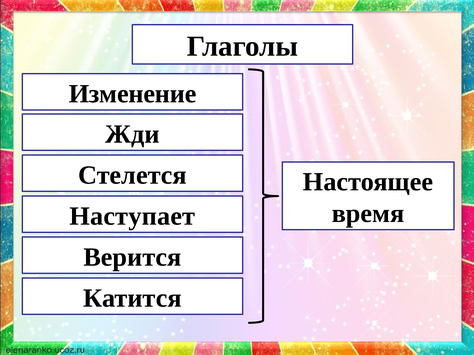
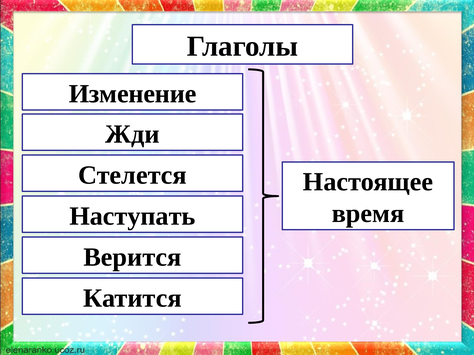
Наступает: Наступает -> Наступать
